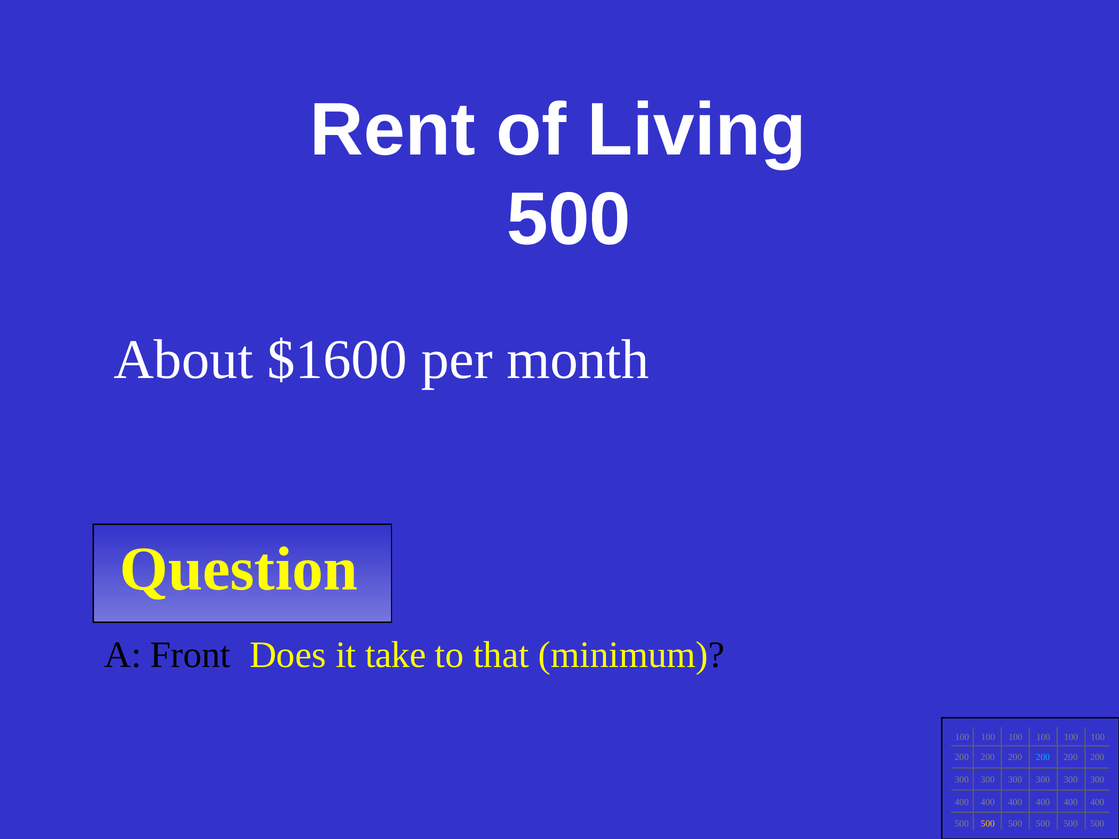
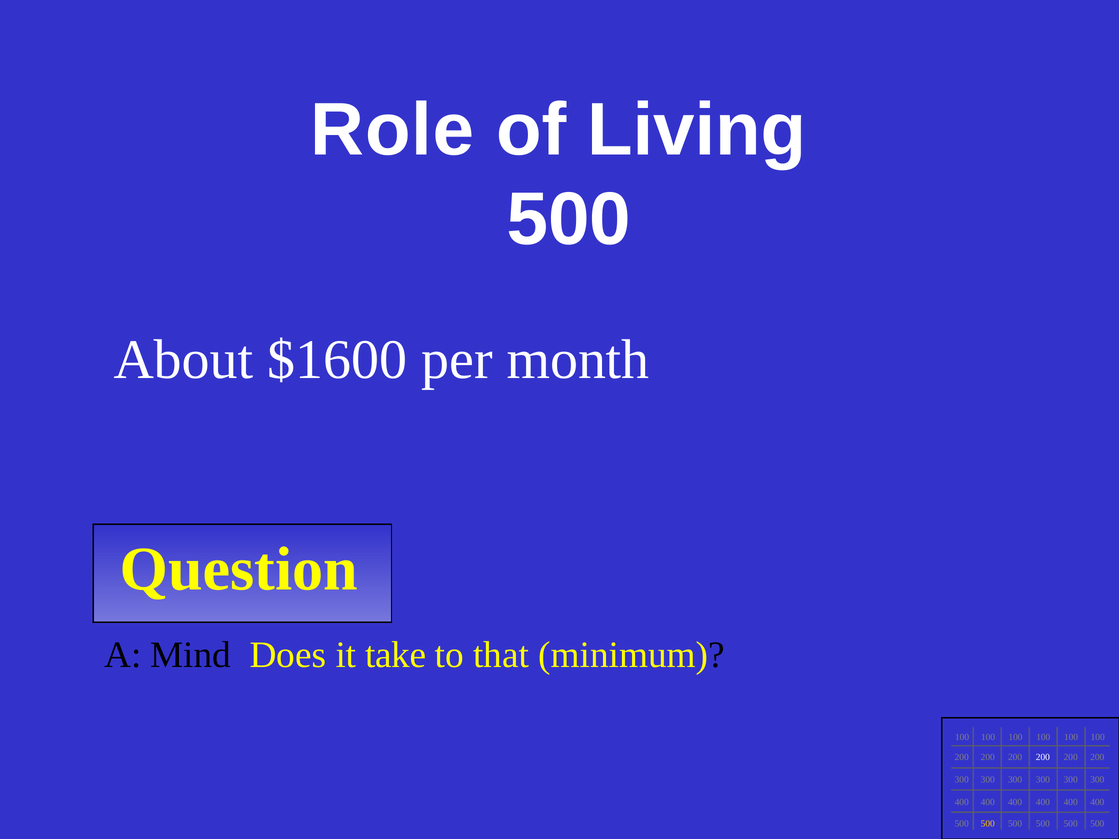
Rent: Rent -> Role
Front: Front -> Mind
200 at (1043, 757) colour: light blue -> white
